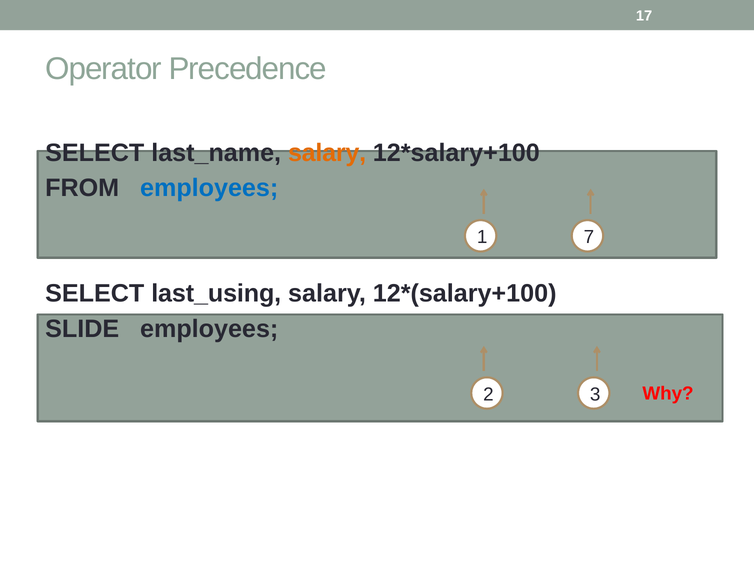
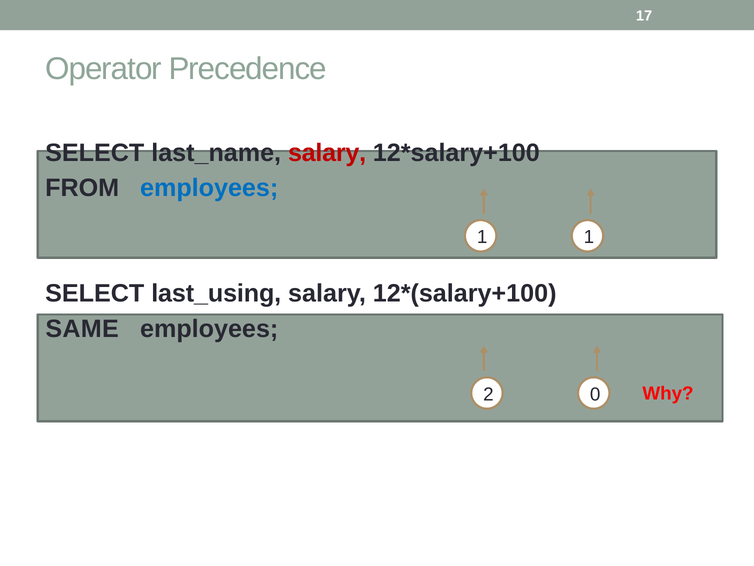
salary at (327, 153) colour: orange -> red
1 7: 7 -> 1
SLIDE: SLIDE -> SAME
3: 3 -> 0
